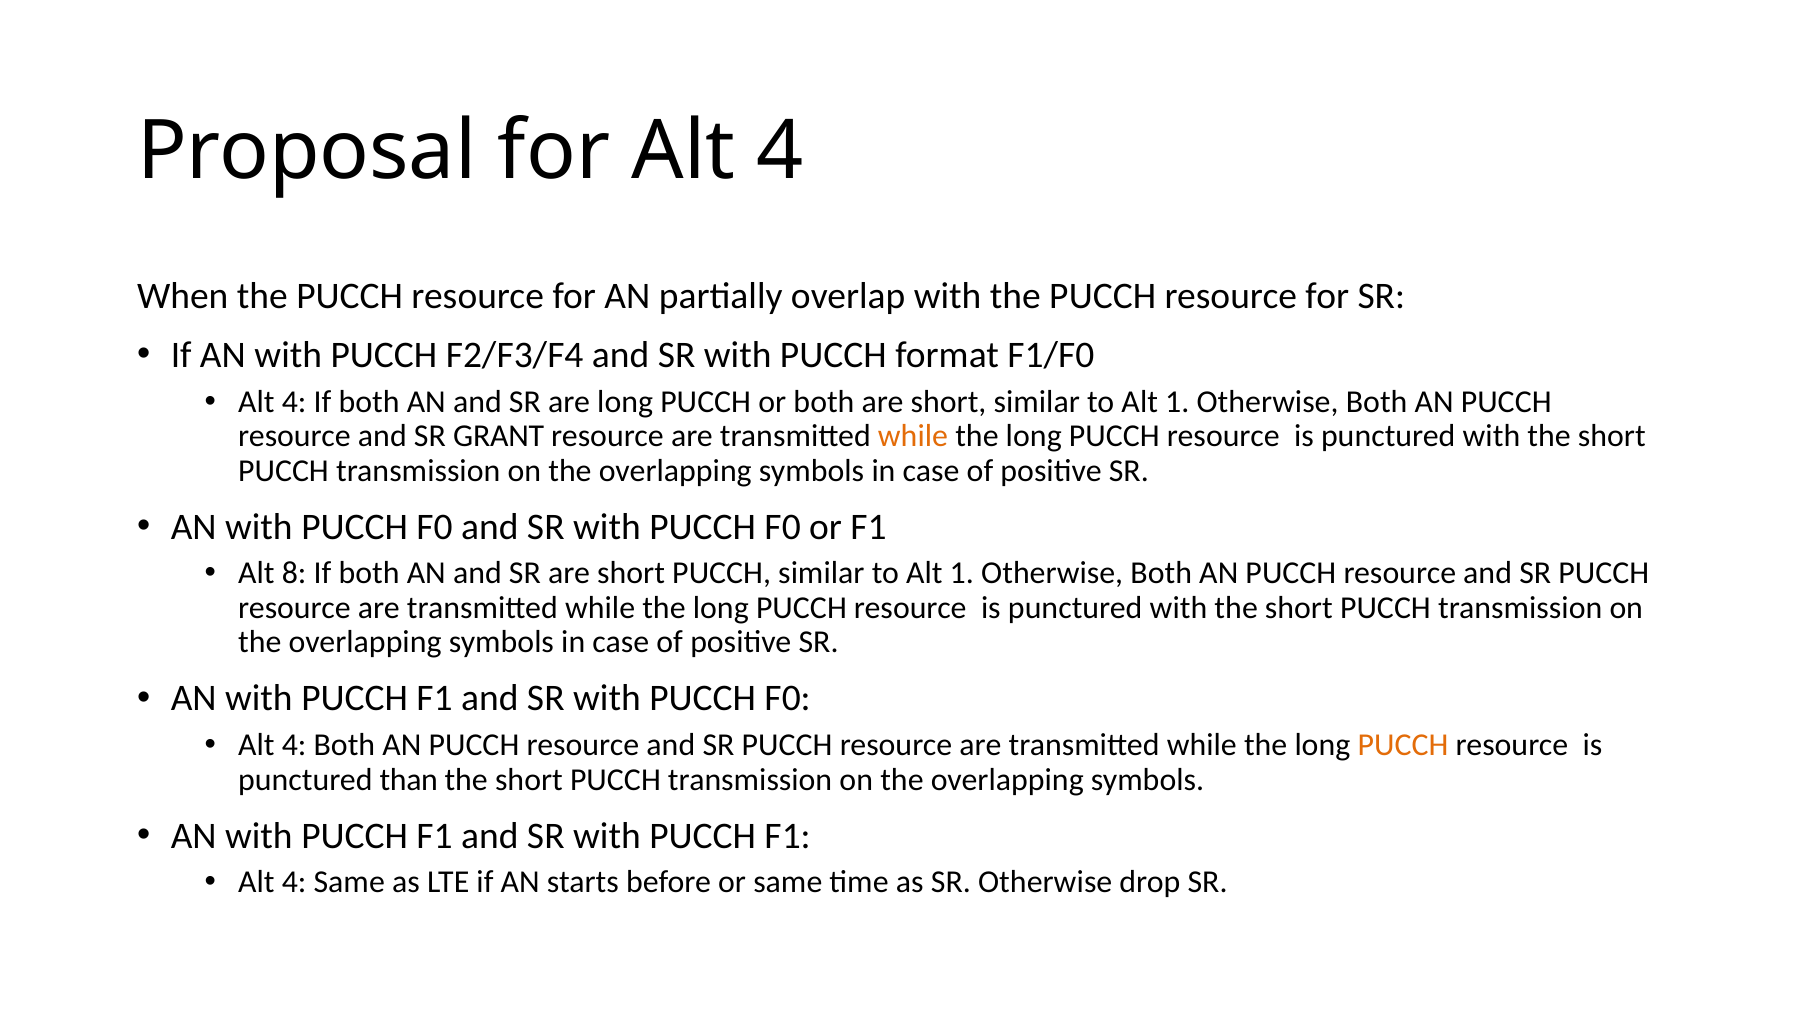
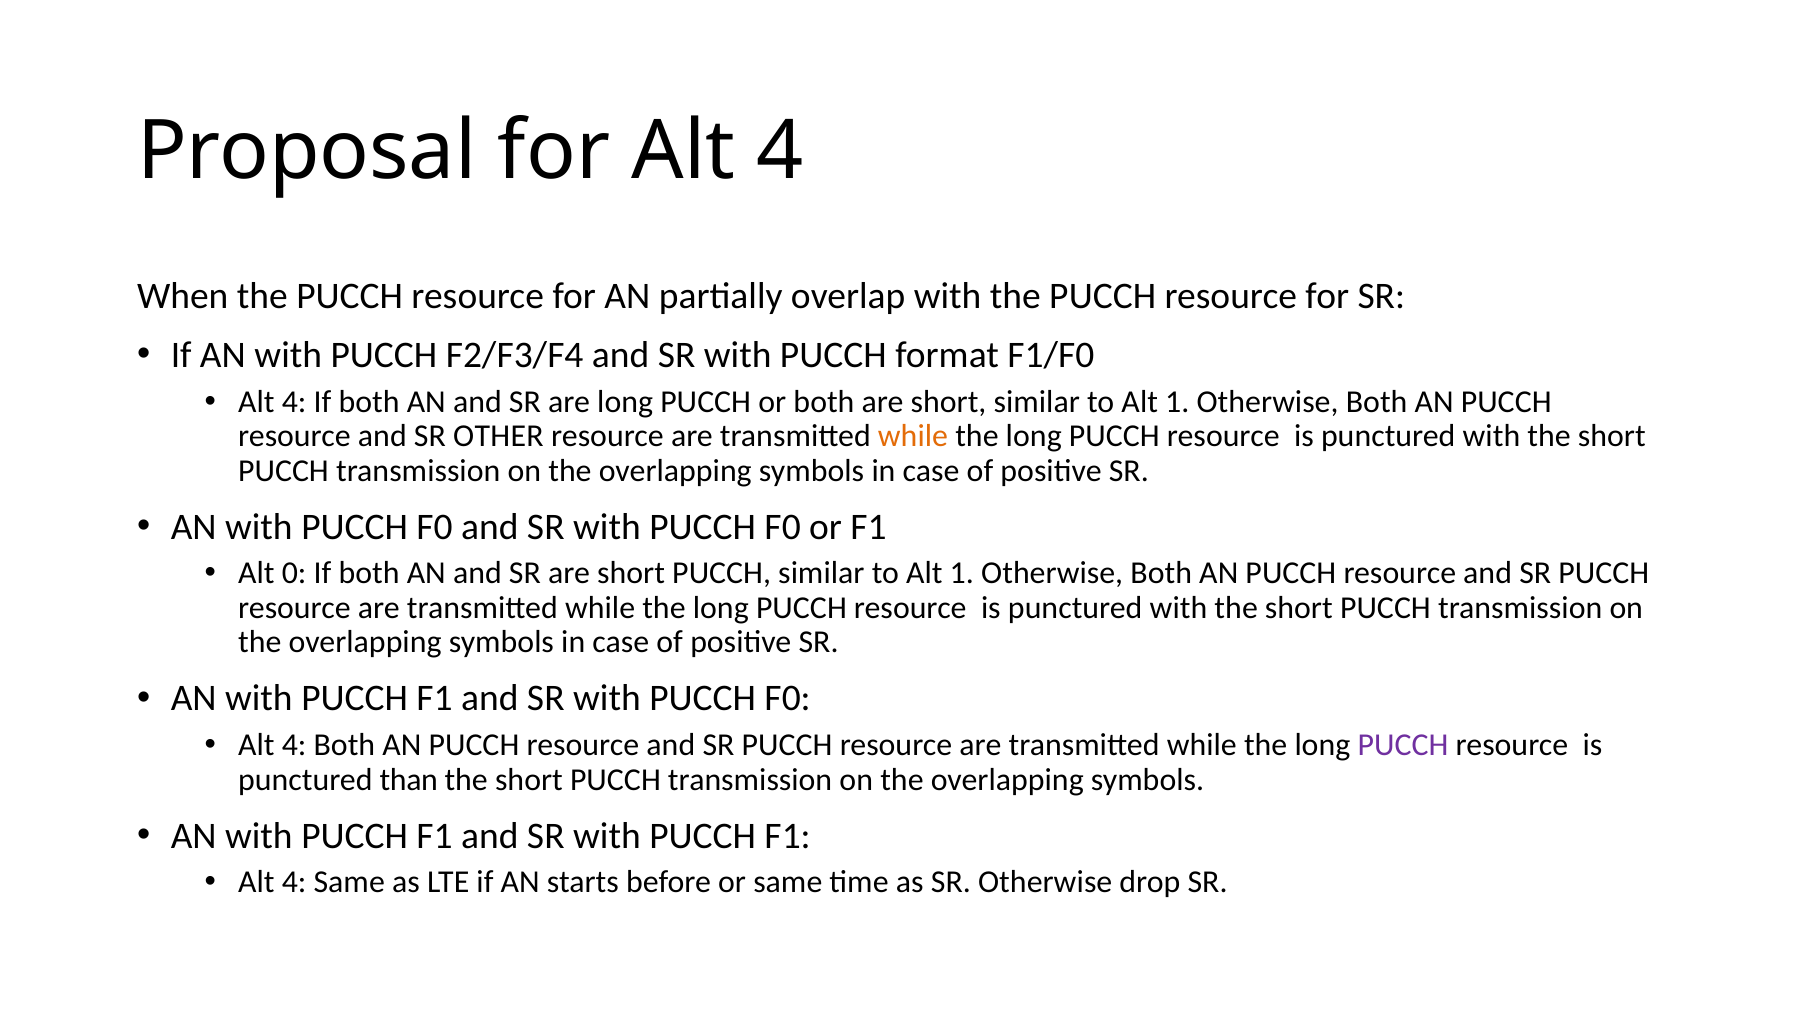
GRANT: GRANT -> OTHER
8: 8 -> 0
PUCCH at (1403, 745) colour: orange -> purple
